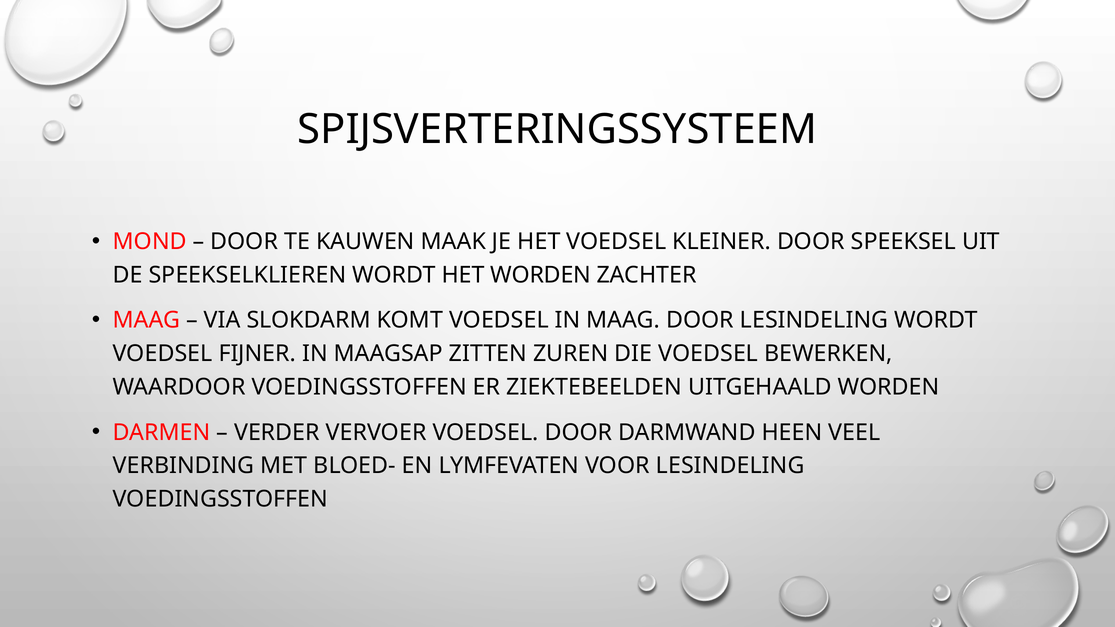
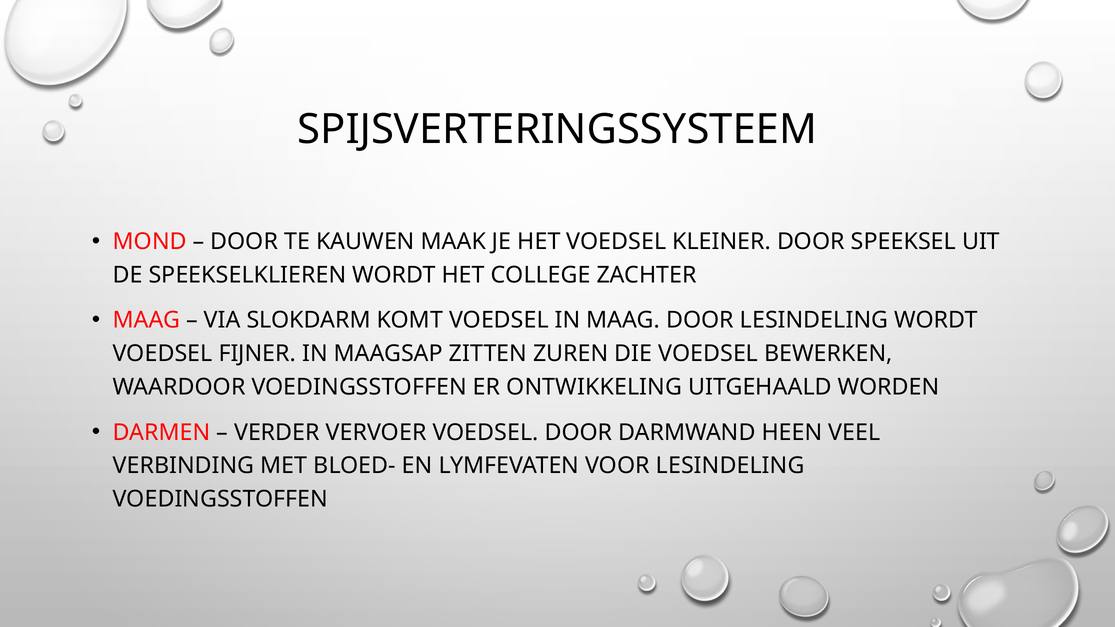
HET WORDEN: WORDEN -> COLLEGE
ZIEKTEBEELDEN: ZIEKTEBEELDEN -> ONTWIKKELING
